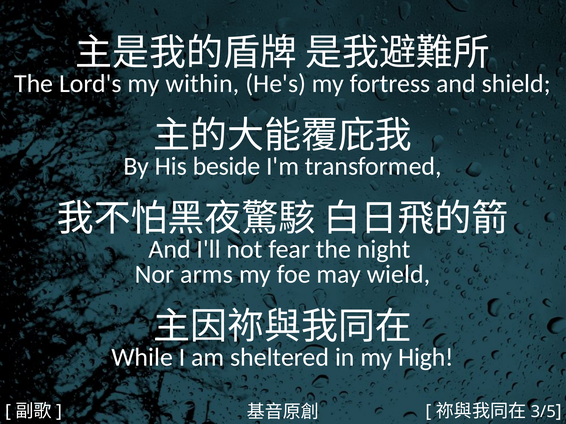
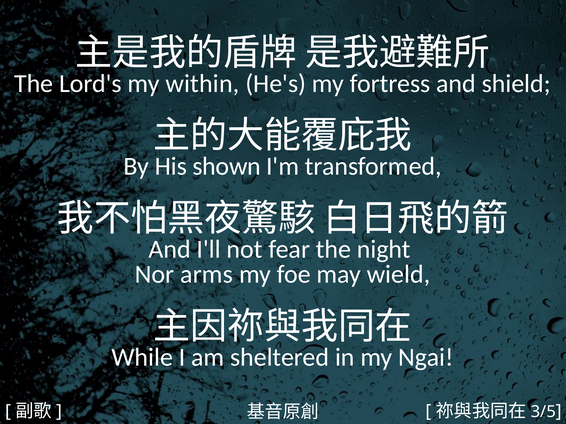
beside: beside -> shown
High: High -> Ngai
